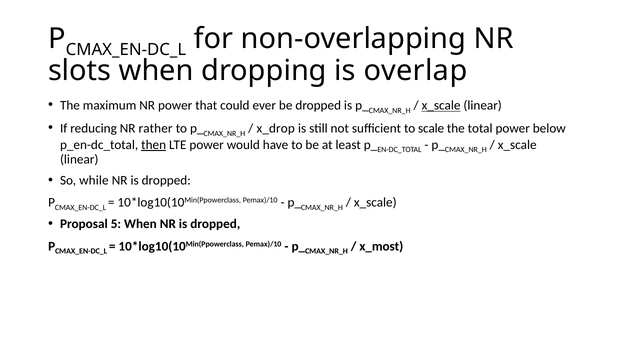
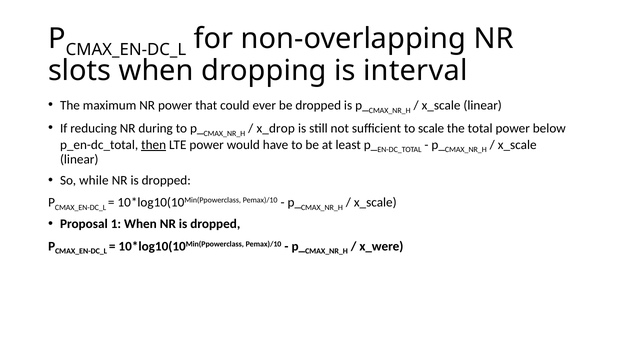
overlap: overlap -> interval
x_scale at (441, 106) underline: present -> none
rather: rather -> during
5: 5 -> 1
x_most: x_most -> x_were
